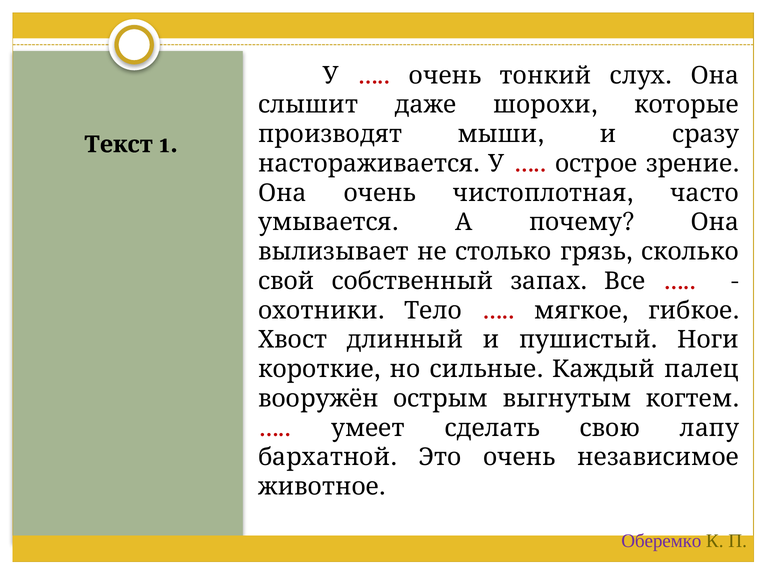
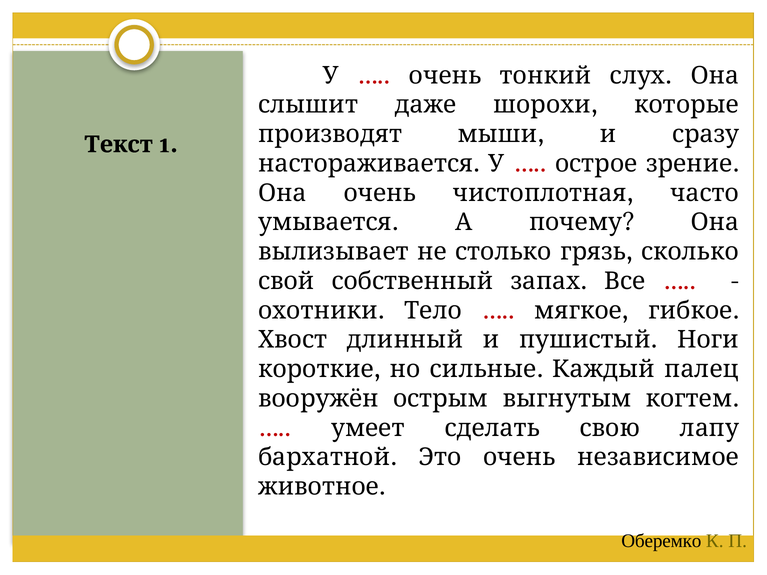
Оберемко colour: purple -> black
